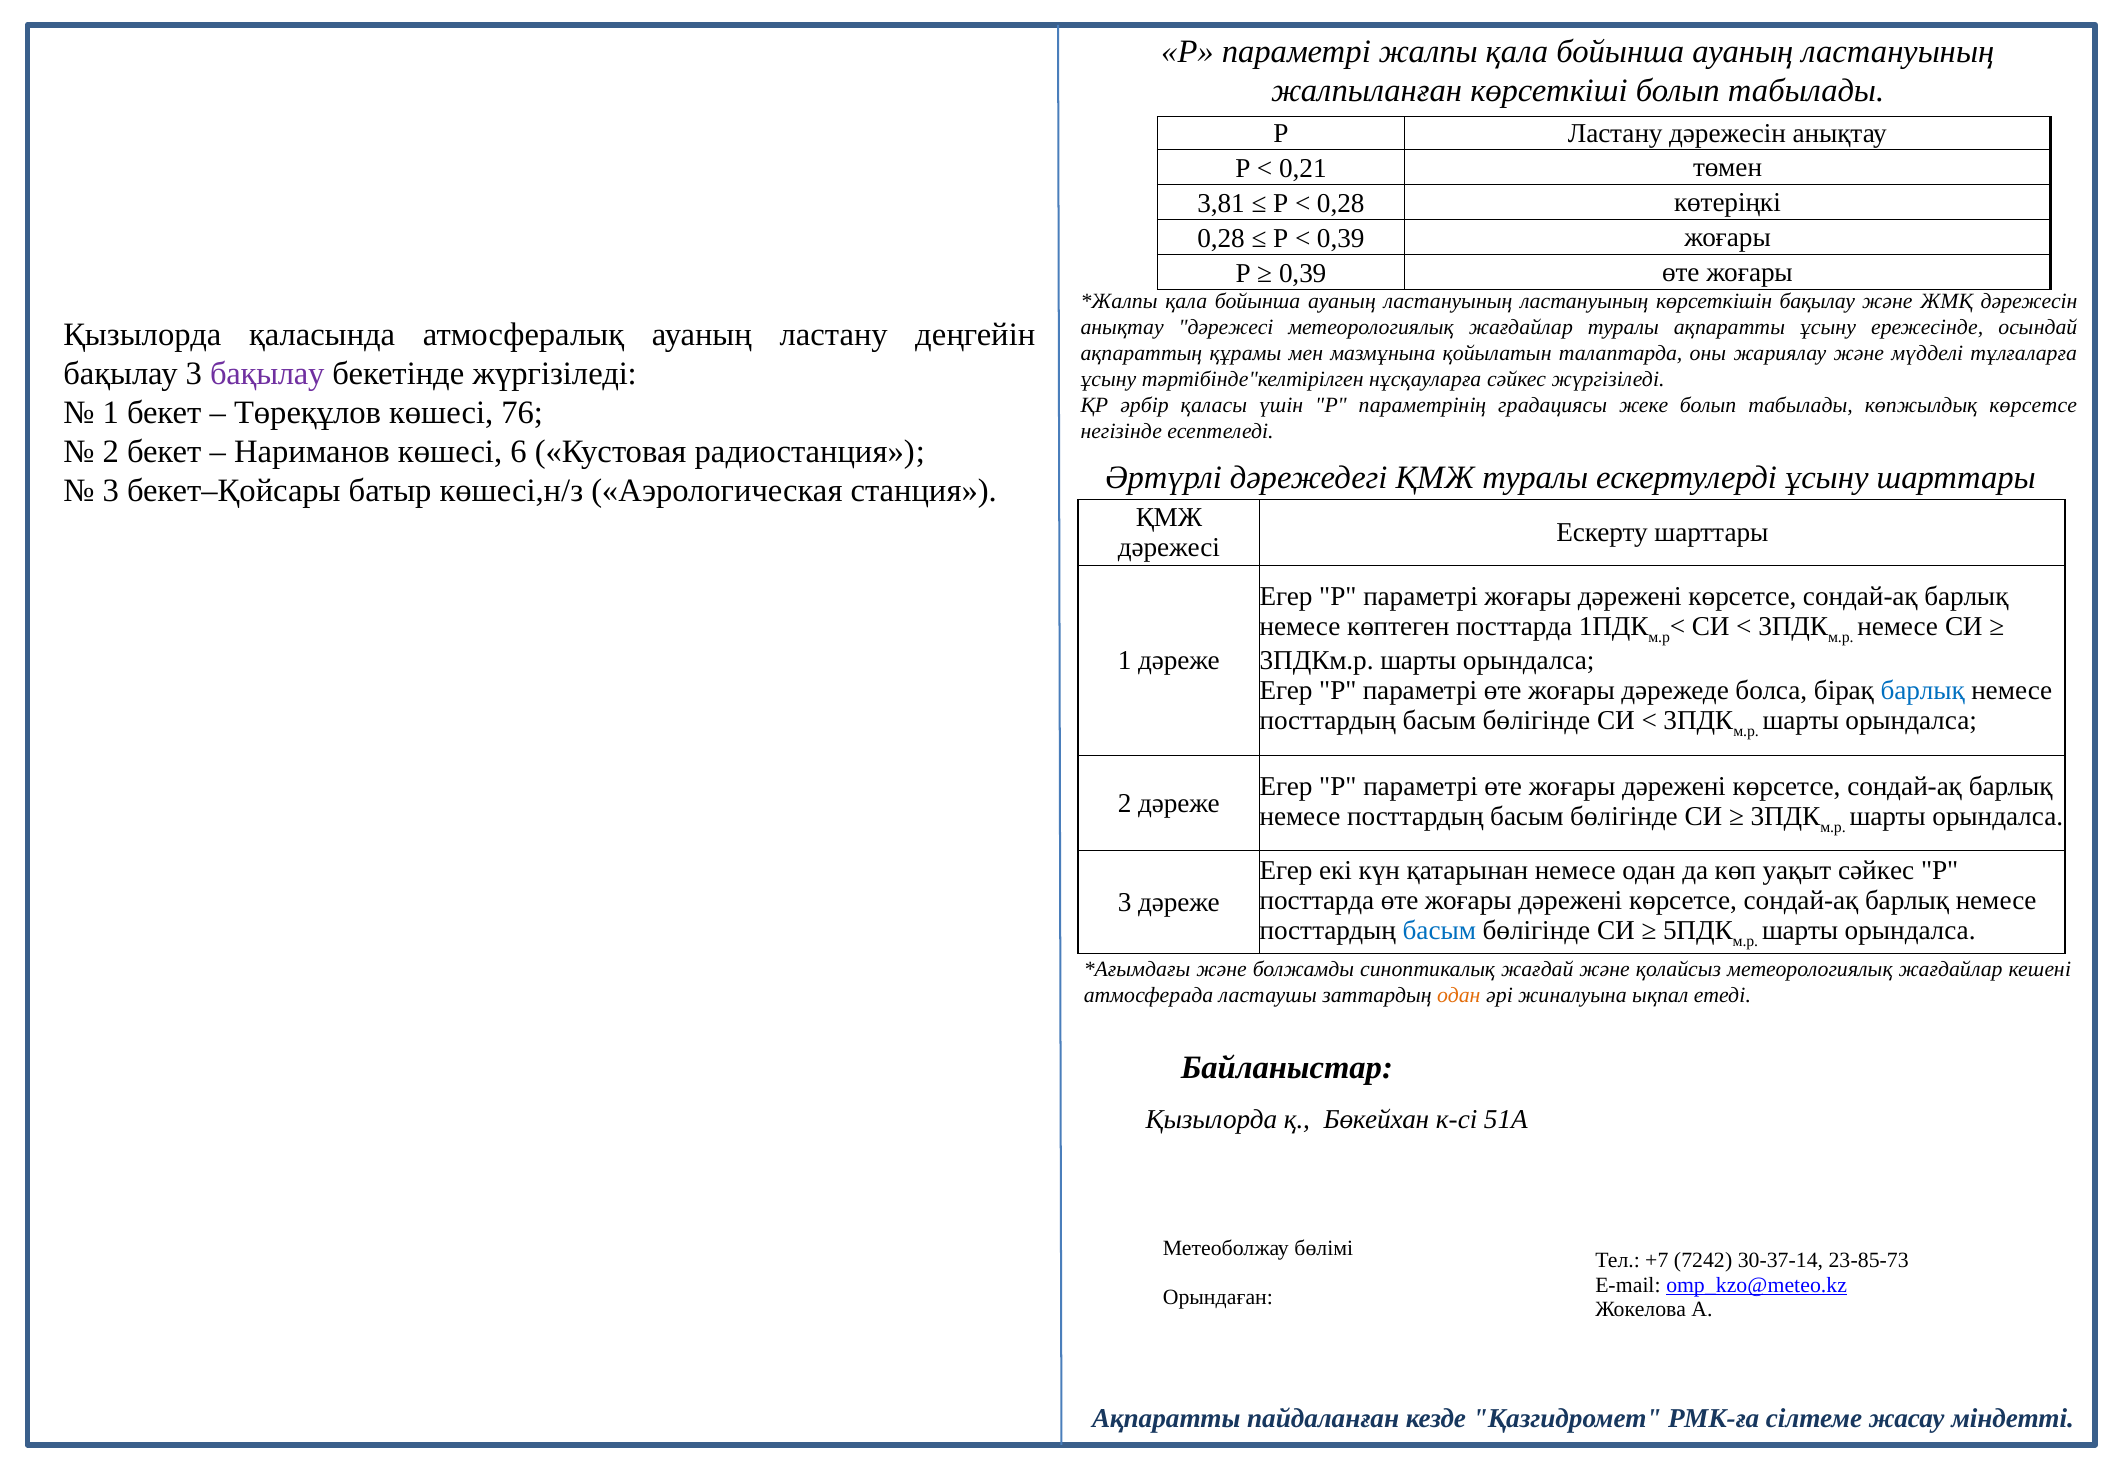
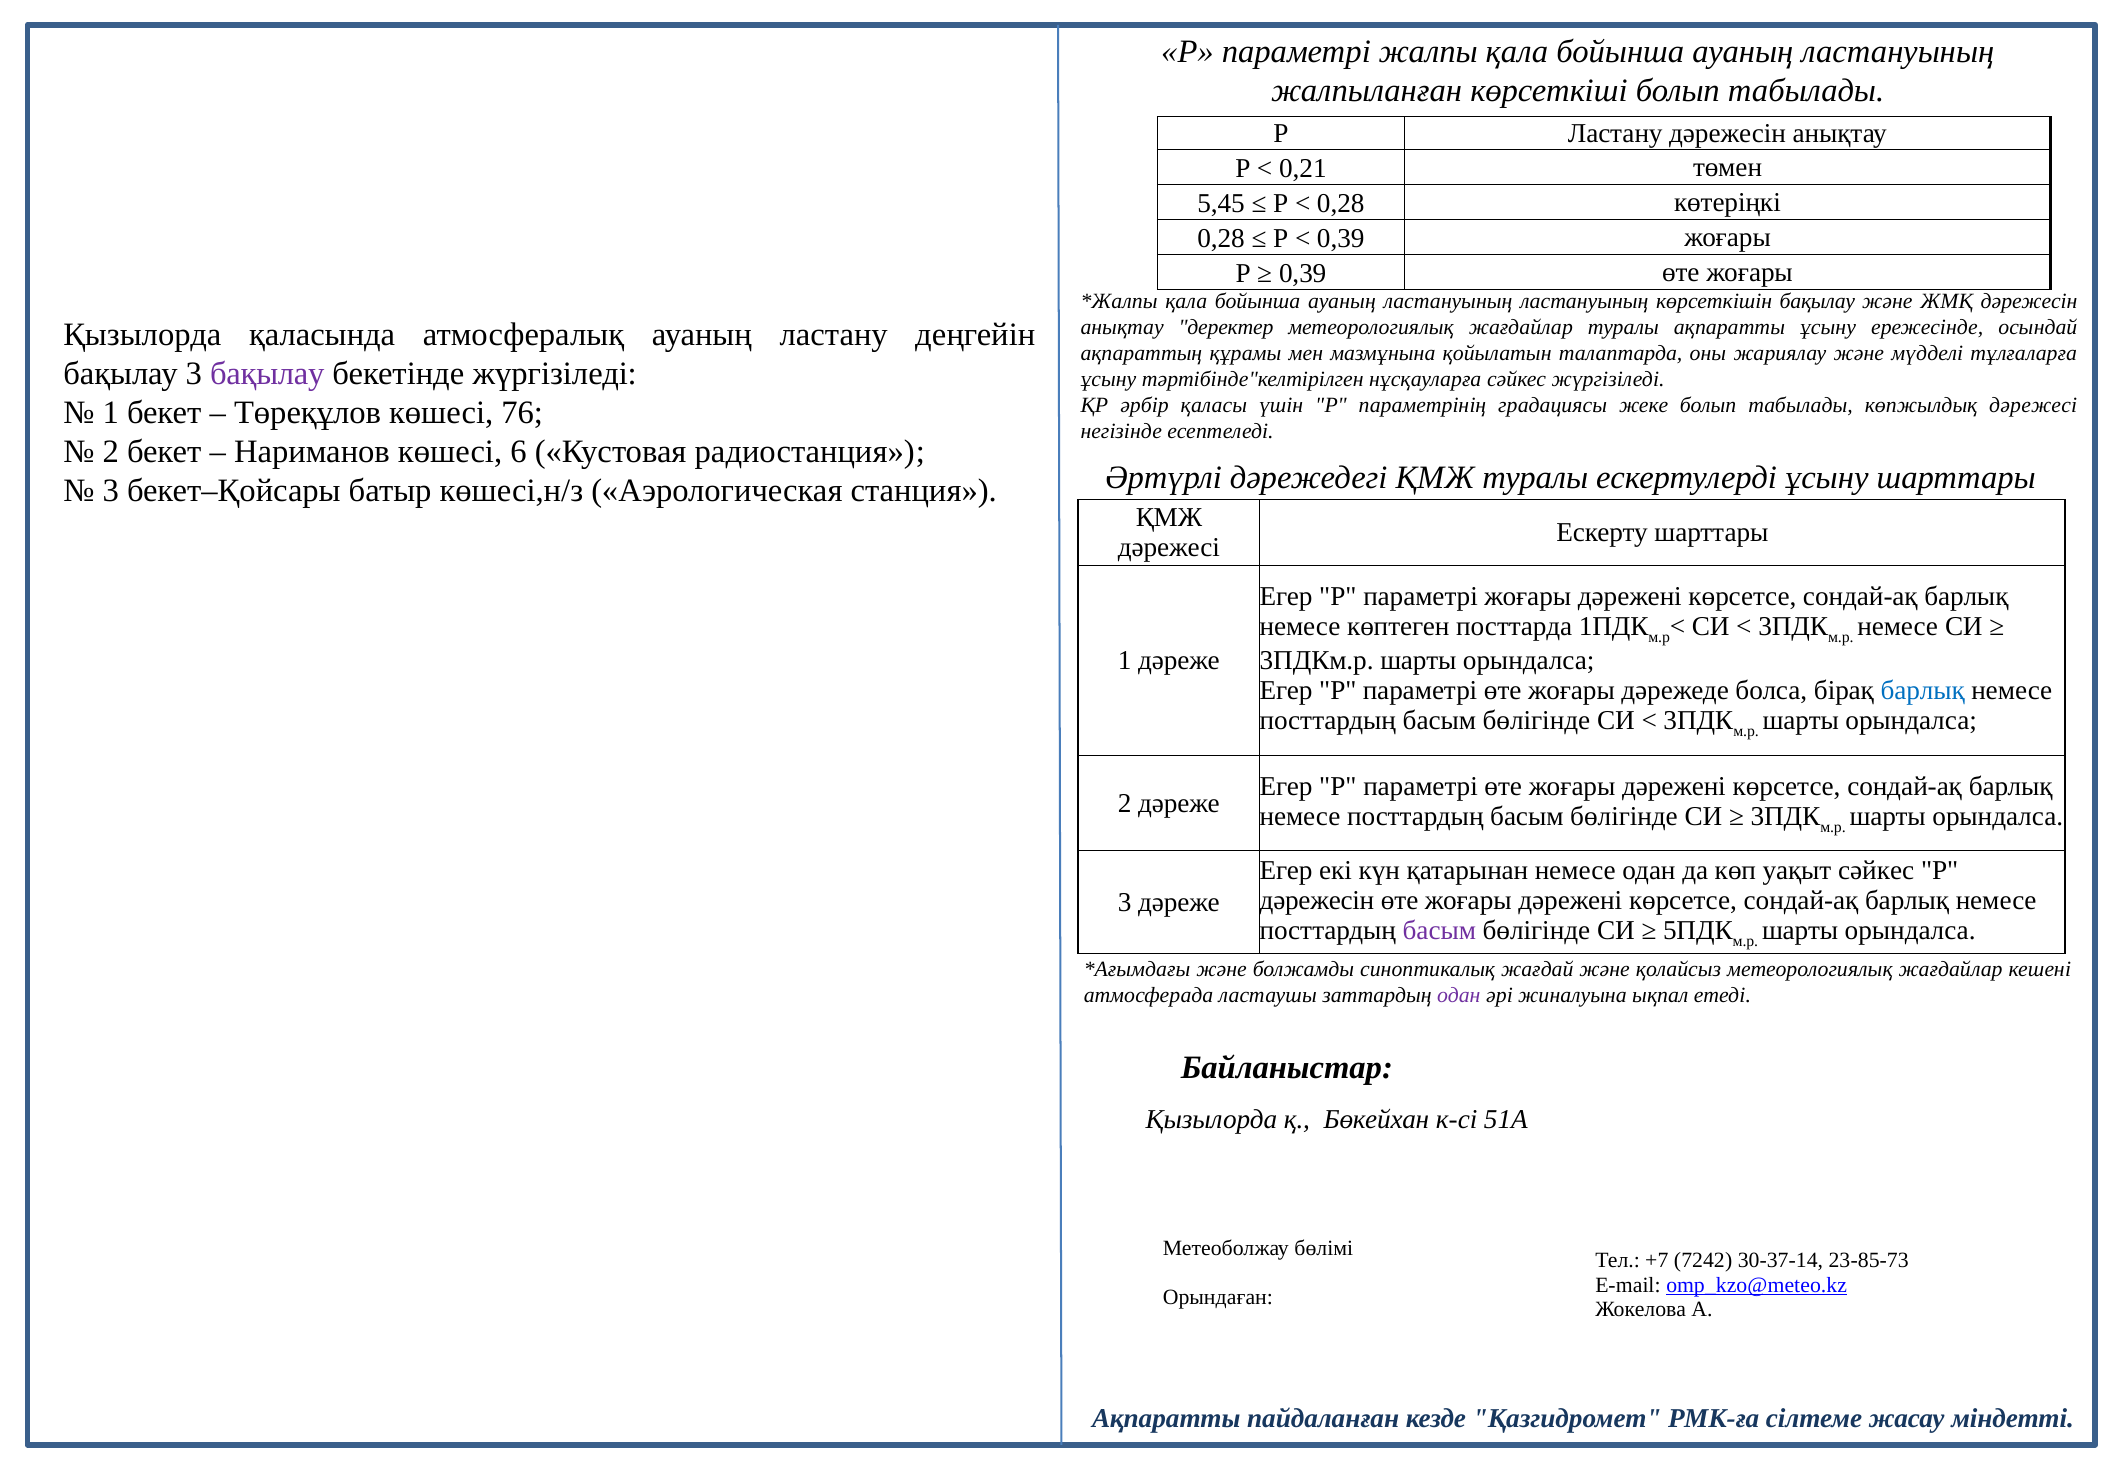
3,81: 3,81 -> 5,45
анықтау дәрежесі: дәрежесі -> деректер
көпжылдық көрсетсе: көрсетсе -> дәрежесі
посттарда at (1317, 900): посттарда -> дәрежесін
басым at (1439, 930) colour: blue -> purple
одан at (1459, 995) colour: orange -> purple
